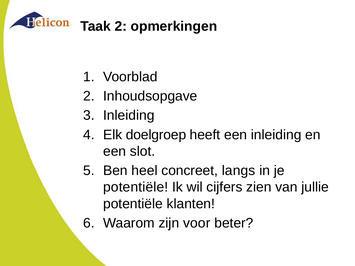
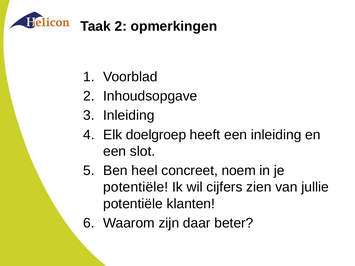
langs: langs -> noem
voor: voor -> daar
